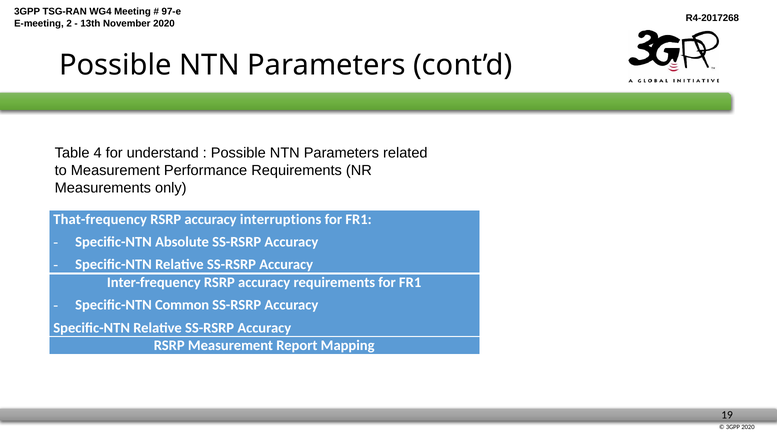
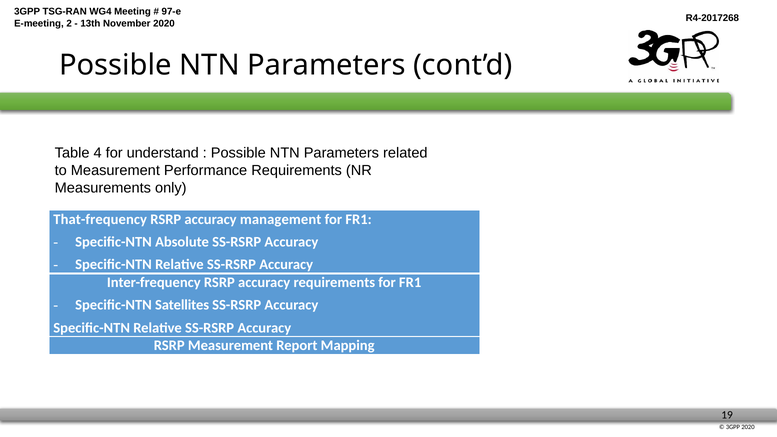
interruptions: interruptions -> management
Common: Common -> Satellites
